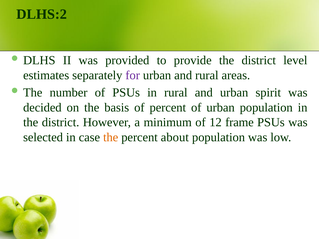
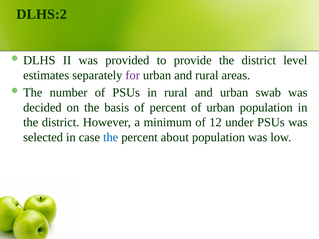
spirit: spirit -> swab
frame: frame -> under
the at (111, 137) colour: orange -> blue
